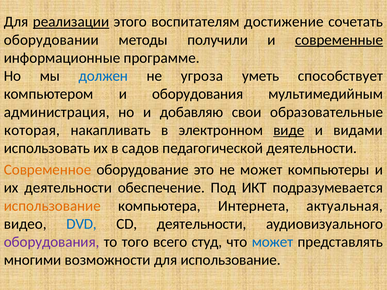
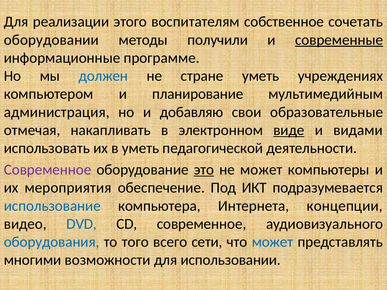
реализации underline: present -> none
достижение: достижение -> собственное
угроза: угроза -> стране
способствует: способствует -> учреждениях
и оборудования: оборудования -> планирование
которая: которая -> отмечая
в садов: садов -> уметь
Современное at (48, 170) colour: orange -> purple
это underline: none -> present
их деятельности: деятельности -> мероприятия
использование at (52, 206) colour: orange -> blue
актуальная: актуальная -> концепции
CD деятельности: деятельности -> современное
оборудования at (52, 242) colour: purple -> blue
студ: студ -> сети
для использование: использование -> использовании
